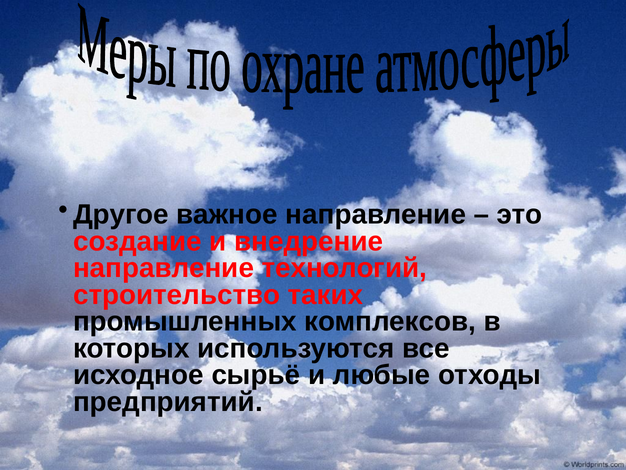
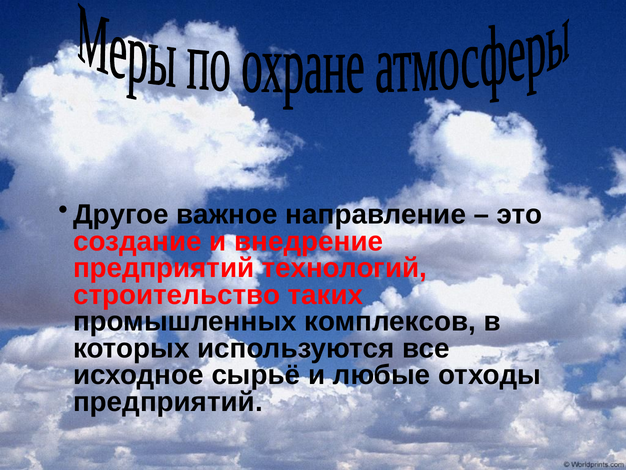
направление at (164, 268): направление -> предприятий
